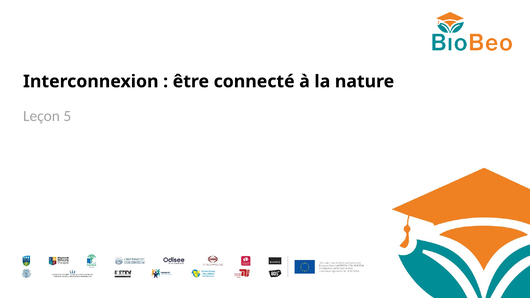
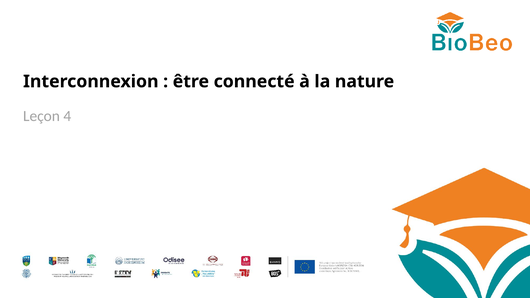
5: 5 -> 4
